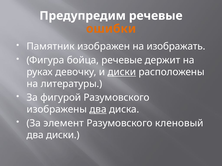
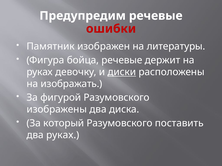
ошибки colour: orange -> red
изображать: изображать -> литературы
литературы: литературы -> изображать
два at (98, 110) underline: present -> none
элемент: элемент -> который
кленовый: кленовый -> поставить
два диски: диски -> руках
